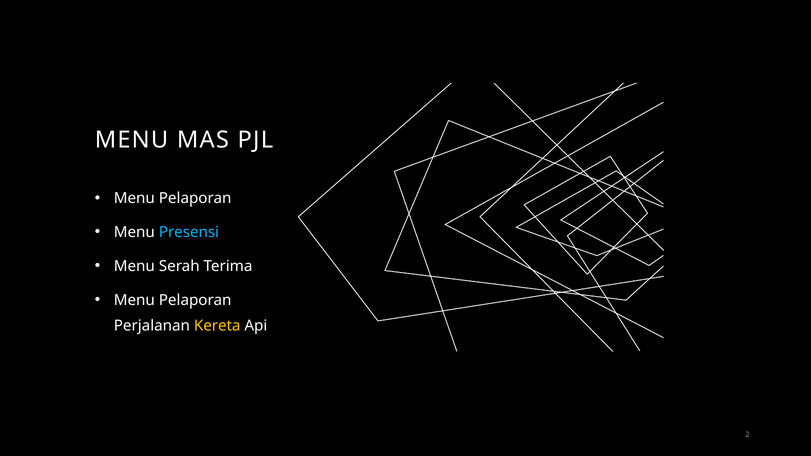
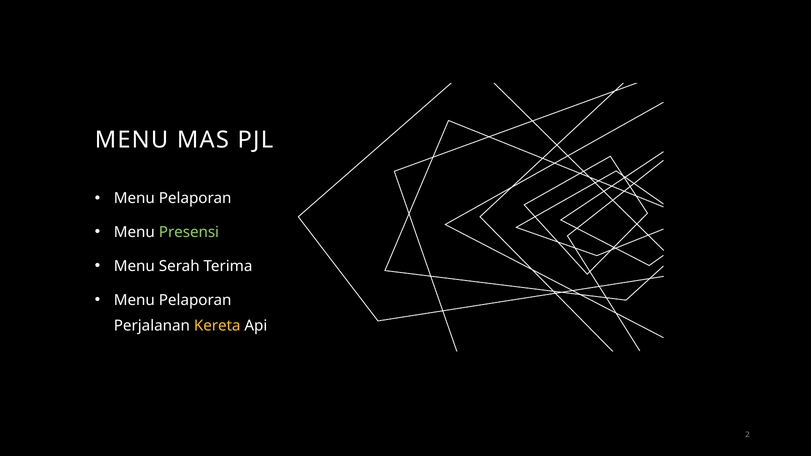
Presensi colour: light blue -> light green
